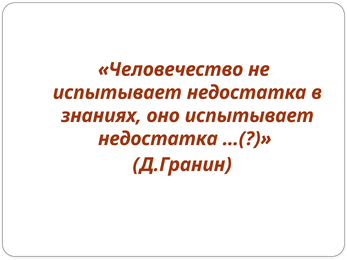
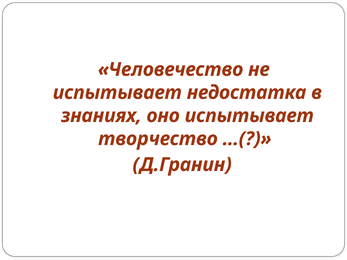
недостатка at (158, 139): недостатка -> творчество
